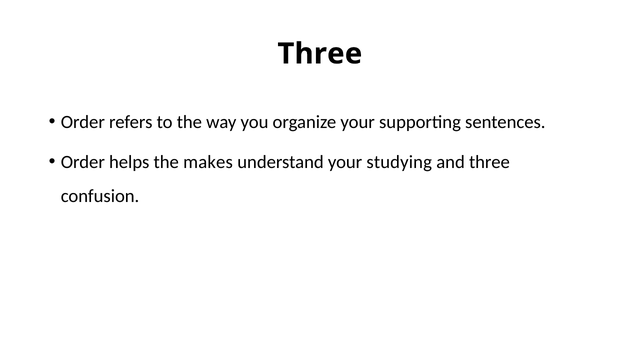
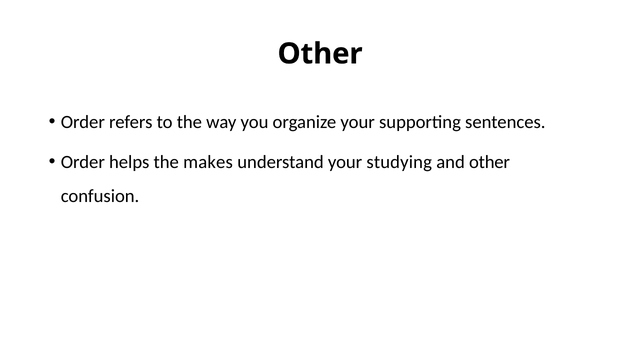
Three at (320, 54): Three -> Other
and three: three -> other
